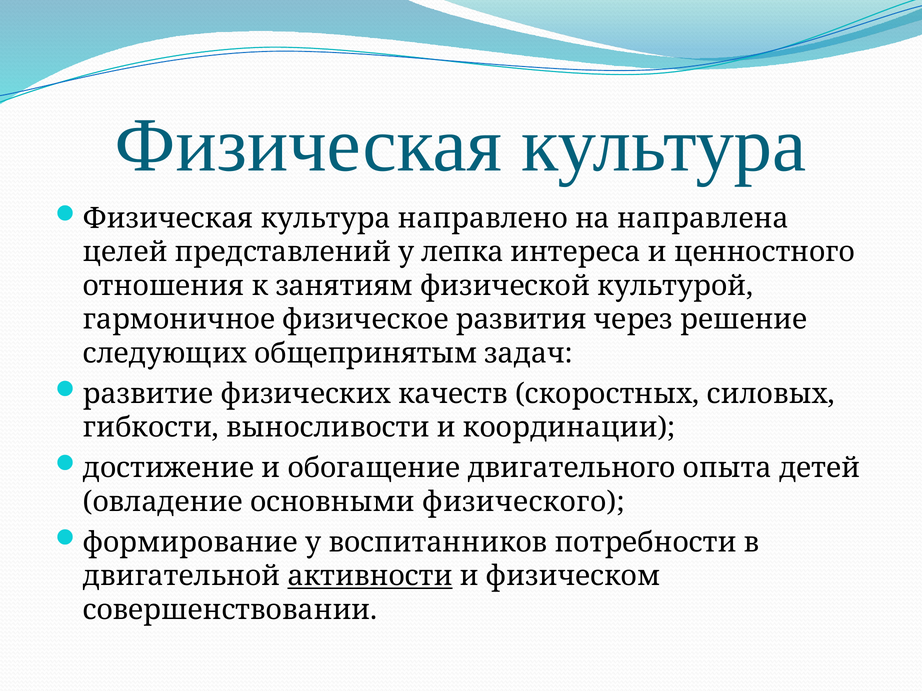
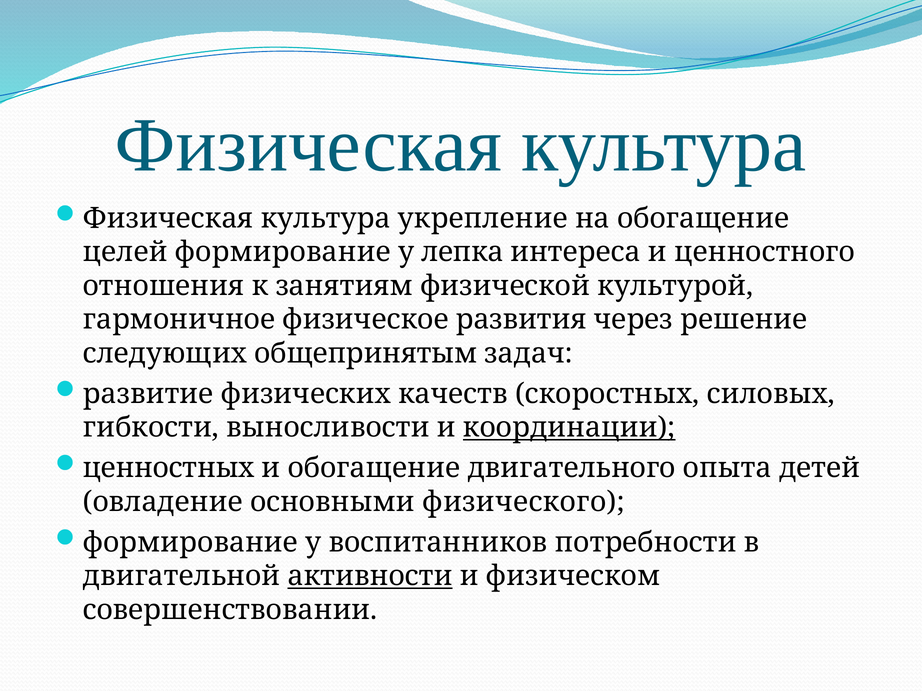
направлено: направлено -> укрепление
на направлена: направлена -> обогащение
целей представлений: представлений -> формирование
координации underline: none -> present
достижение: достижение -> ценностных
